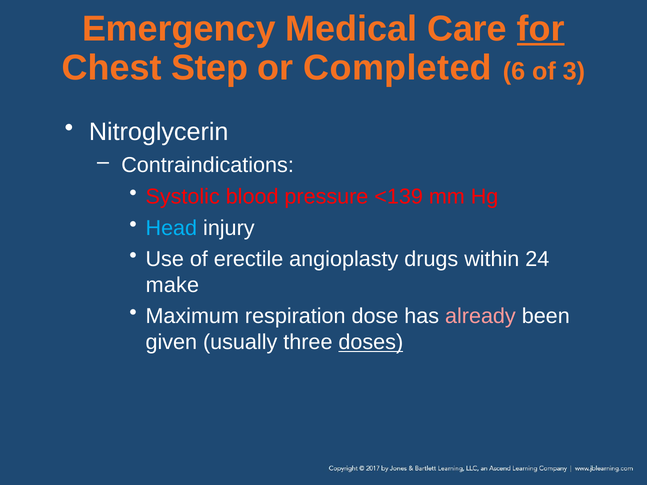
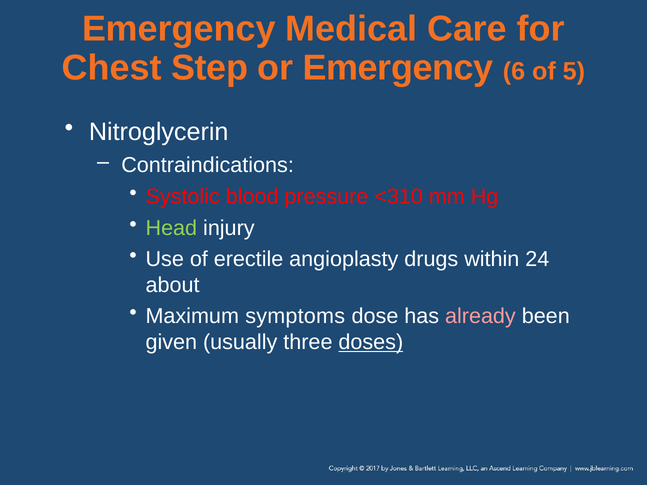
for underline: present -> none
or Completed: Completed -> Emergency
3: 3 -> 5
<139: <139 -> <310
Head colour: light blue -> light green
make: make -> about
respiration: respiration -> symptoms
